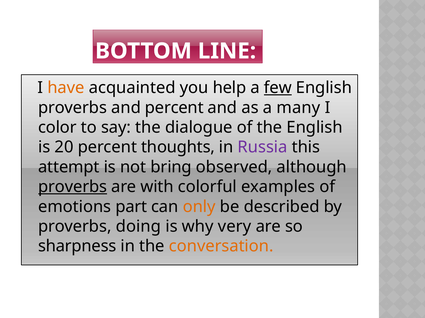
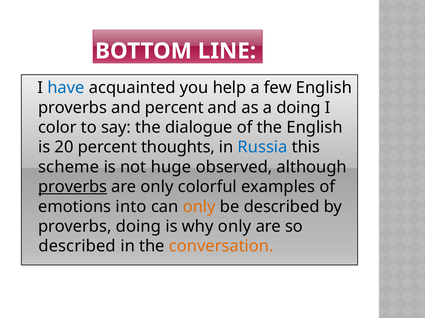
have colour: orange -> blue
few underline: present -> none
a many: many -> doing
Russia colour: purple -> blue
attempt: attempt -> scheme
bring: bring -> huge
are with: with -> only
part: part -> into
why very: very -> only
sharpness at (77, 247): sharpness -> described
